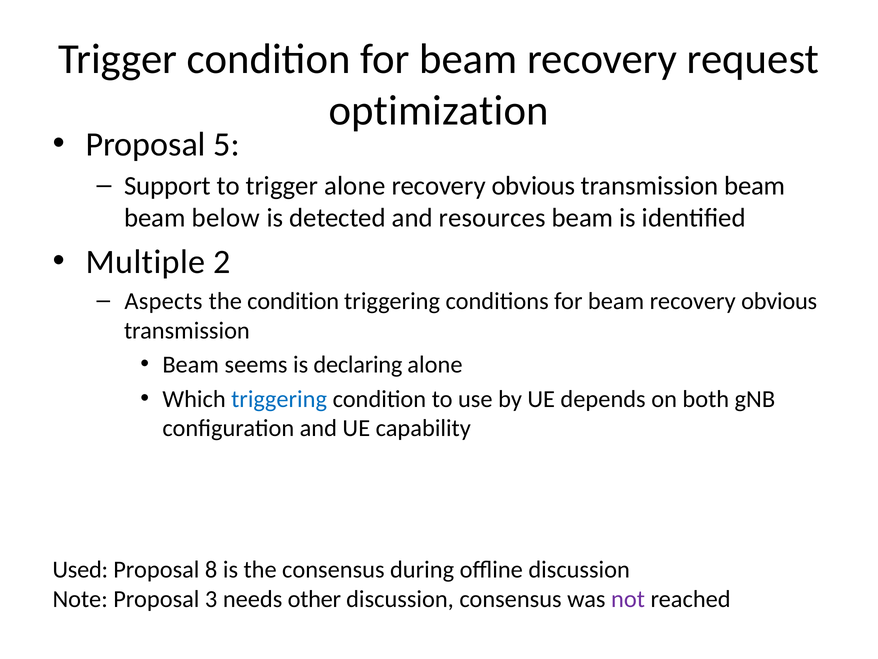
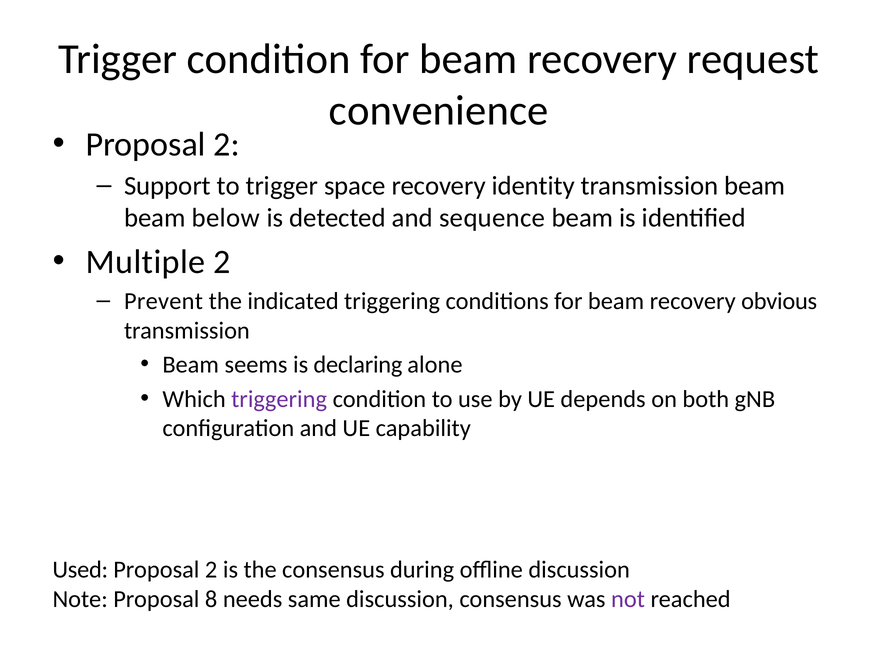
optimization: optimization -> convenience
5 at (227, 144): 5 -> 2
trigger alone: alone -> space
obvious at (533, 186): obvious -> identity
resources: resources -> sequence
Aspects: Aspects -> Prevent
the condition: condition -> indicated
triggering at (279, 399) colour: blue -> purple
8 at (211, 569): 8 -> 2
3: 3 -> 8
other: other -> same
